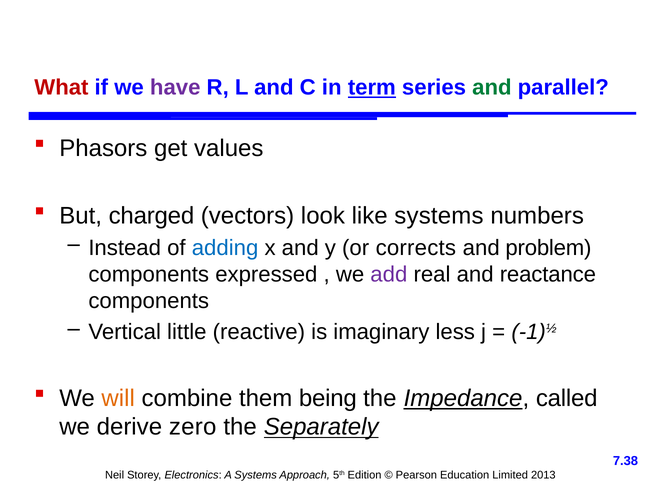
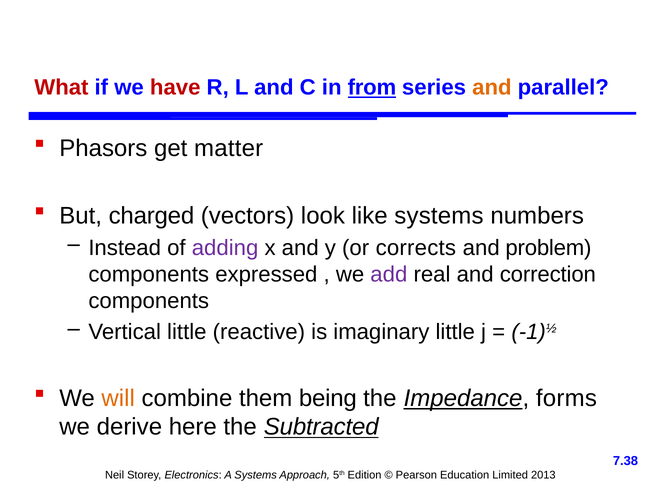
have colour: purple -> red
term: term -> from
and at (492, 87) colour: green -> orange
values: values -> matter
adding colour: blue -> purple
reactance: reactance -> correction
imaginary less: less -> little
called: called -> forms
zero: zero -> here
Separately: Separately -> Subtracted
